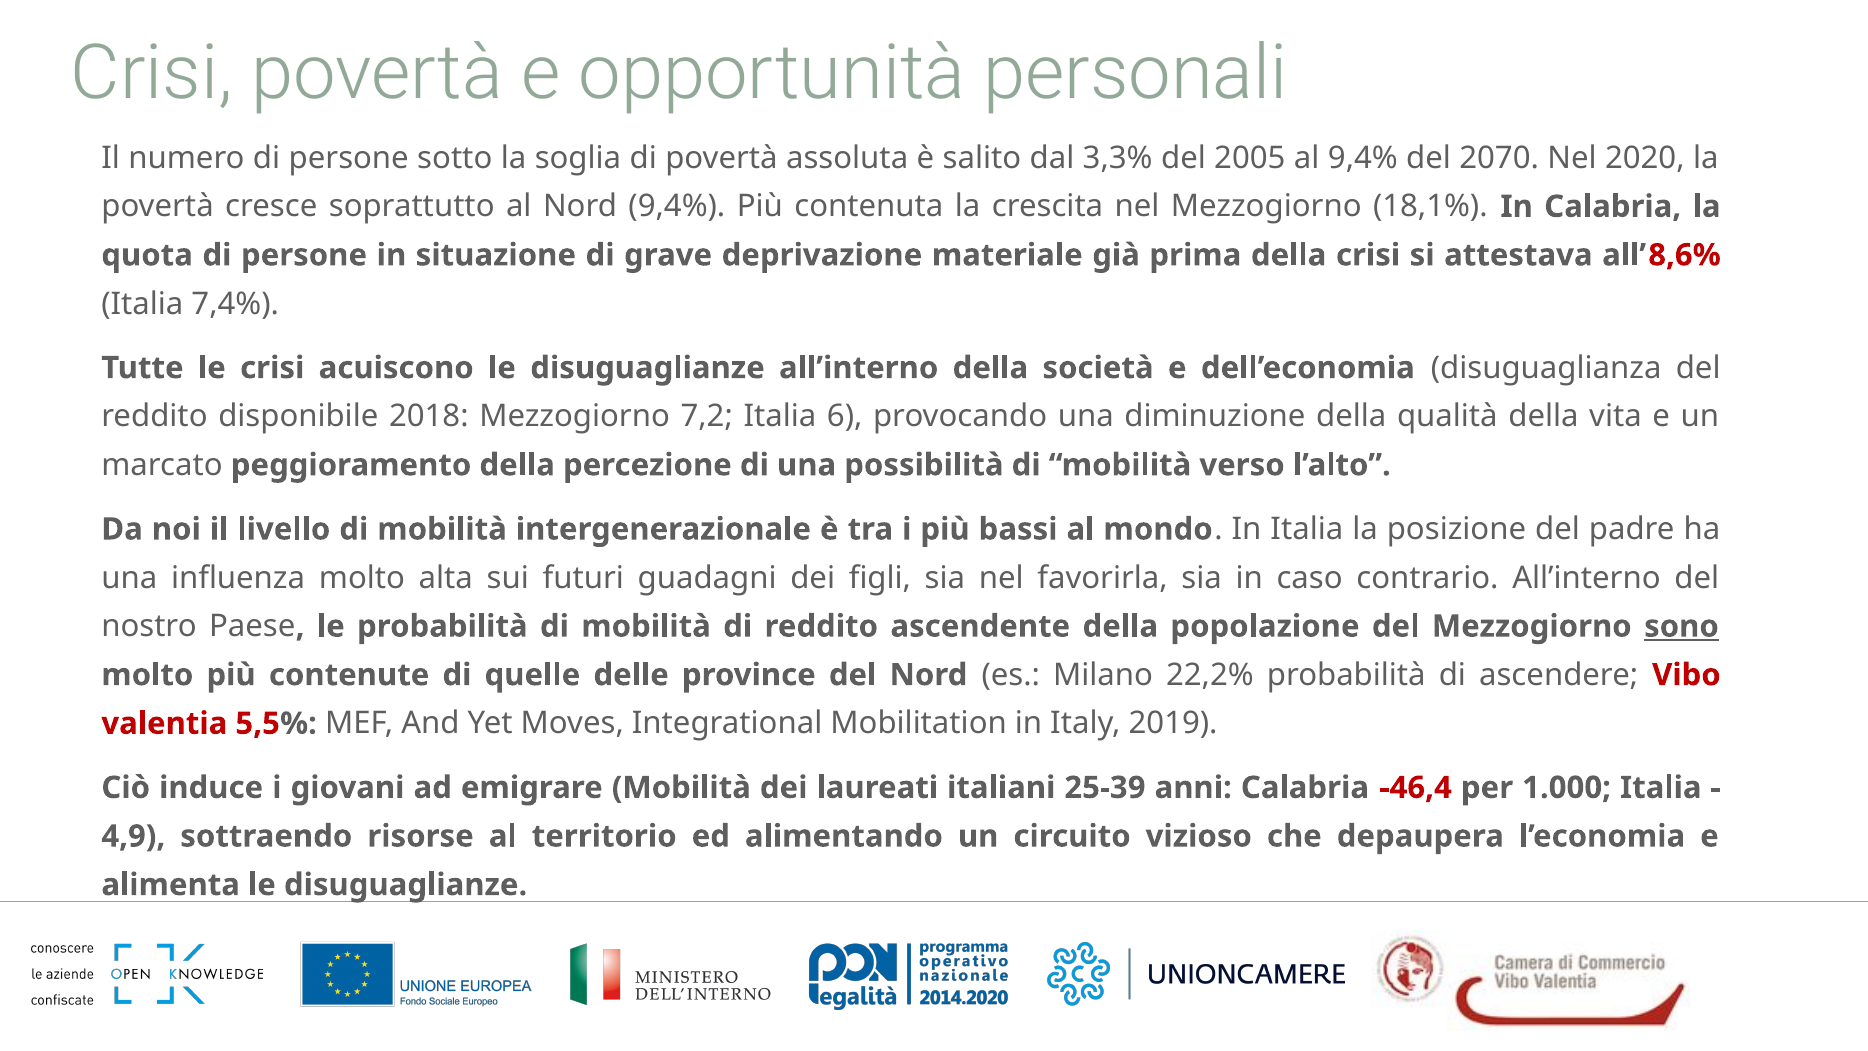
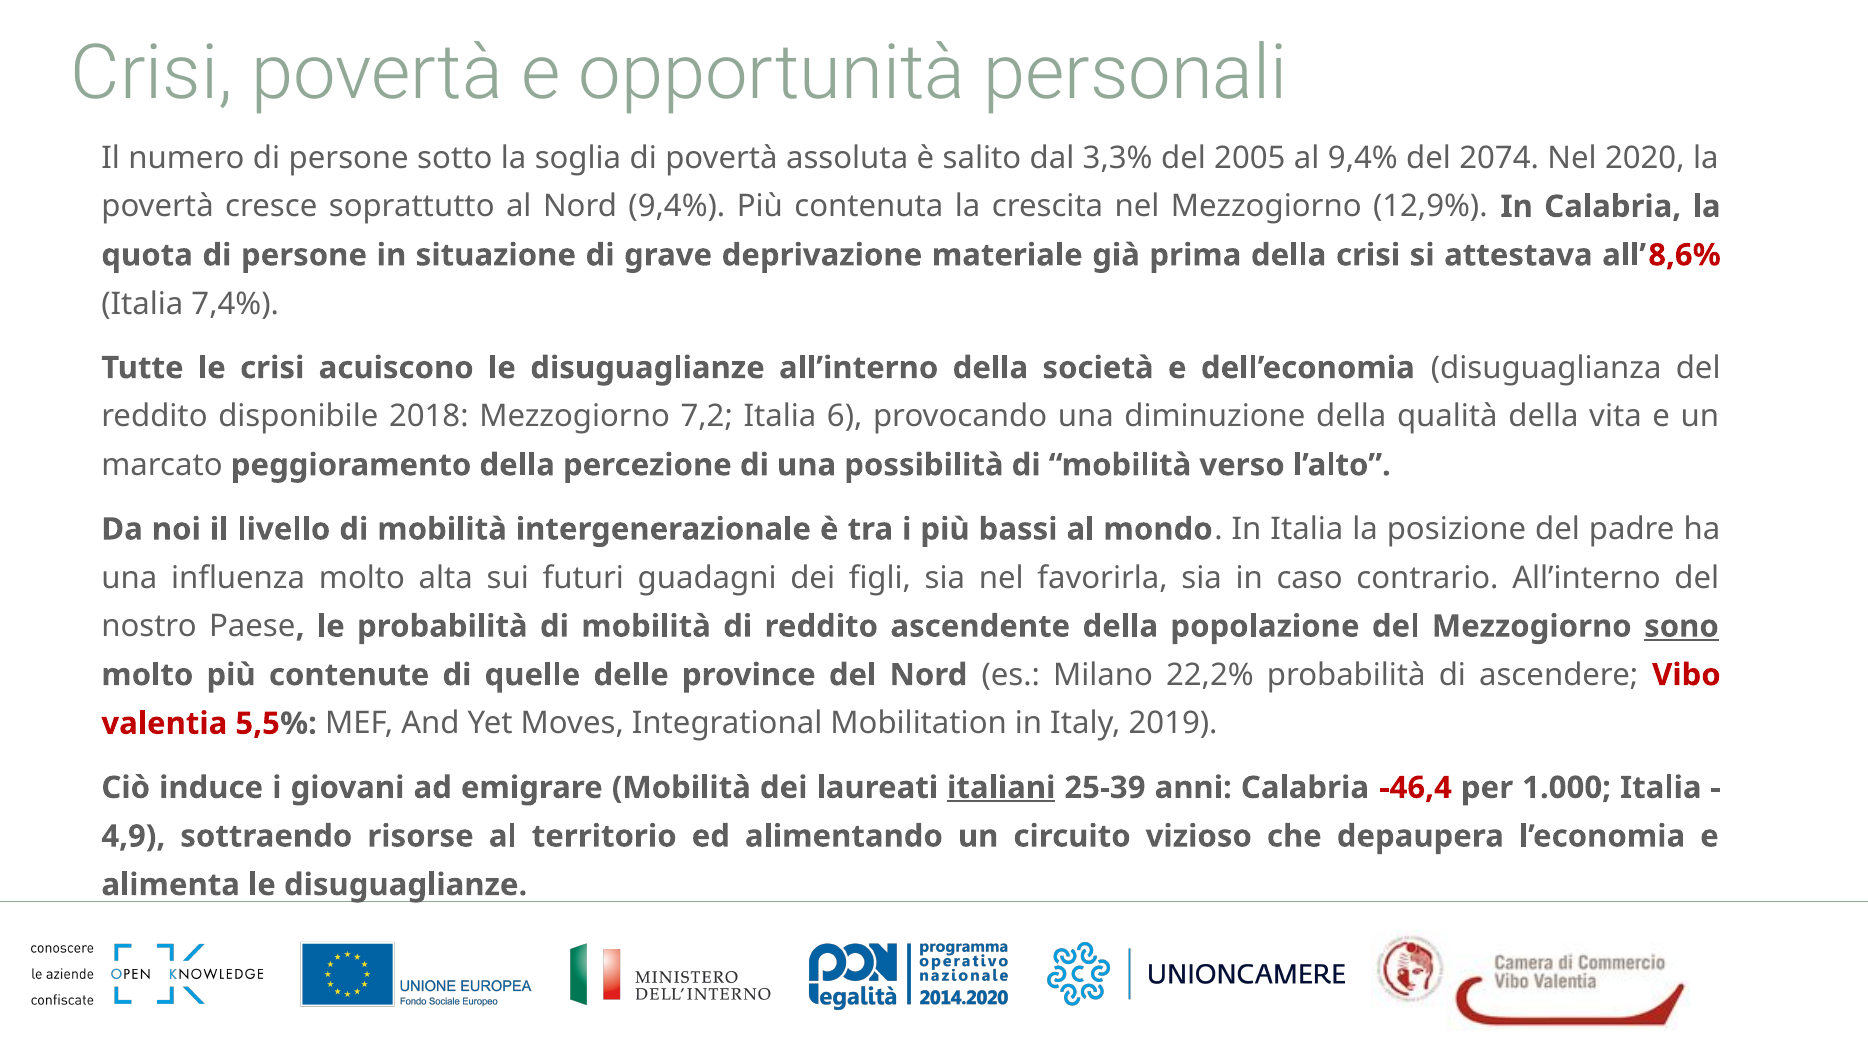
2070: 2070 -> 2074
18,1%: 18,1% -> 12,9%
italiani underline: none -> present
